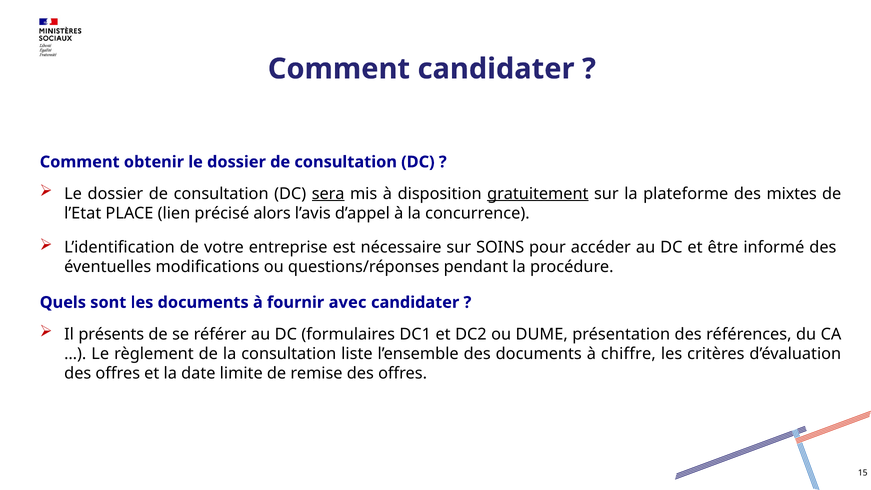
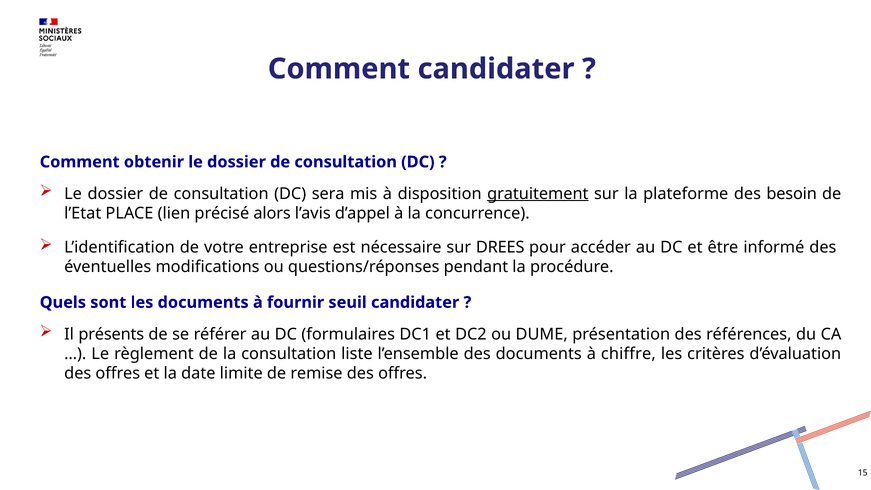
sera underline: present -> none
mixtes: mixtes -> besoin
SOINS: SOINS -> DREES
avec: avec -> seuil
